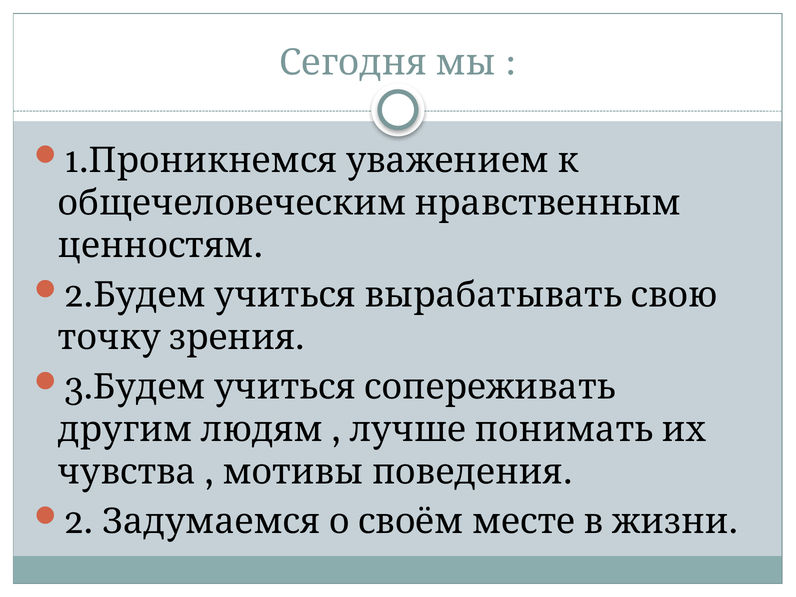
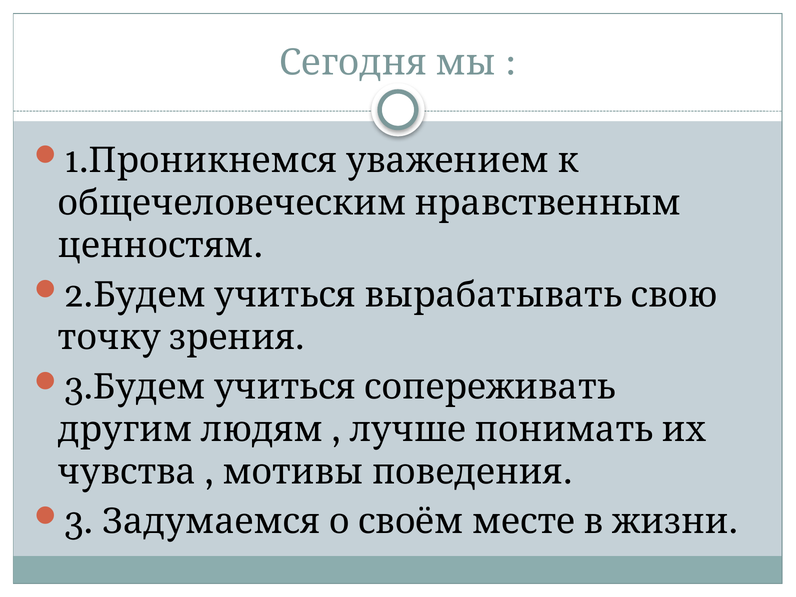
2 at (79, 522): 2 -> 3
